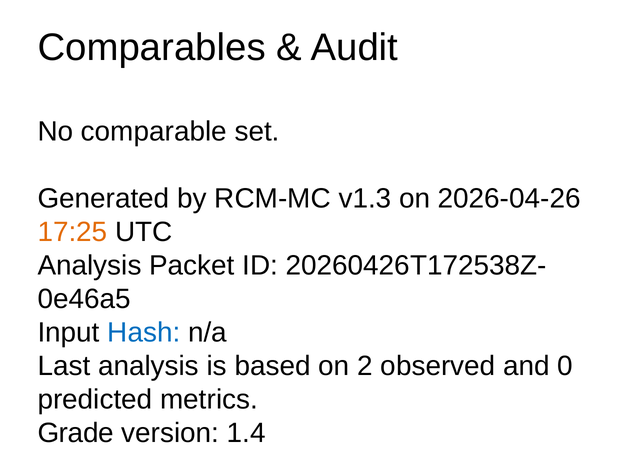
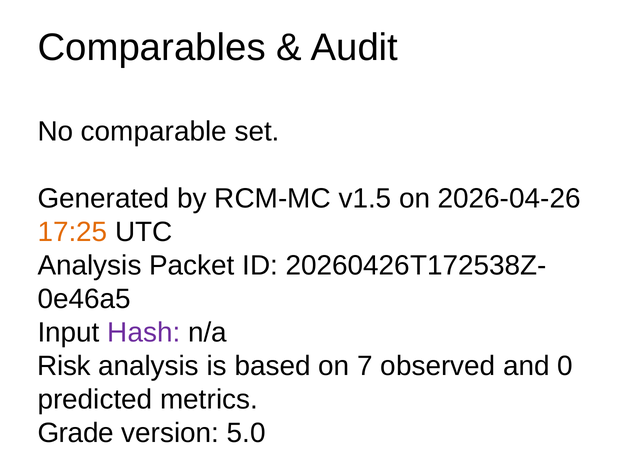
v1.3: v1.3 -> v1.5
Hash colour: blue -> purple
Last: Last -> Risk
2: 2 -> 7
1.4: 1.4 -> 5.0
